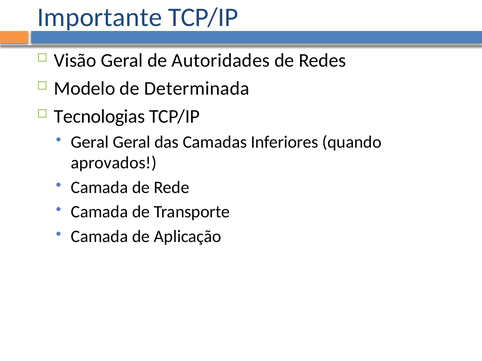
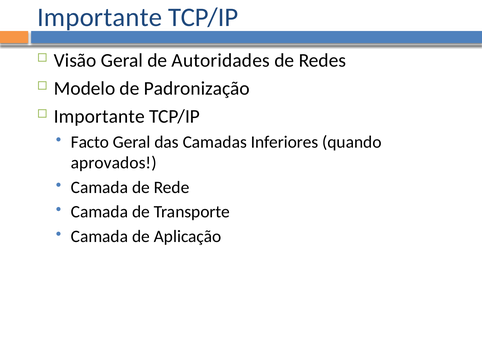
Determinada: Determinada -> Padronização
Tecnologias at (99, 117): Tecnologias -> Importante
Geral at (90, 142): Geral -> Facto
